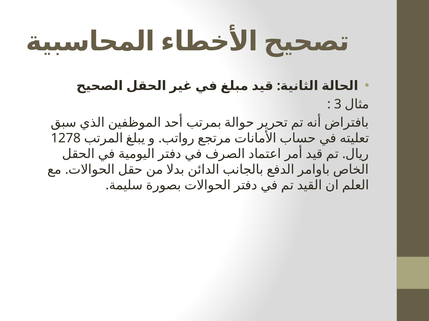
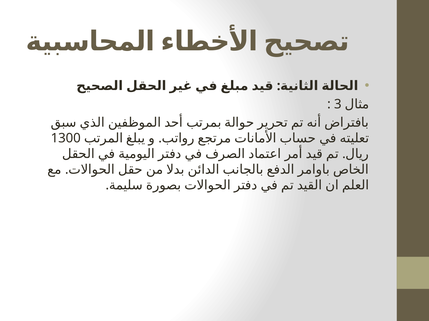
1278: 1278 -> 1300
